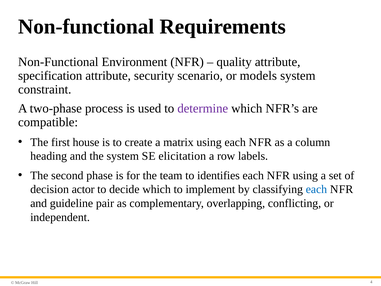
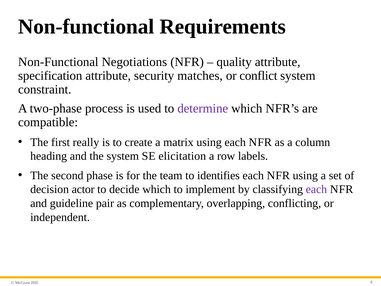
Environment: Environment -> Negotiations
scenario: scenario -> matches
models: models -> conflict
house: house -> really
each at (316, 189) colour: blue -> purple
